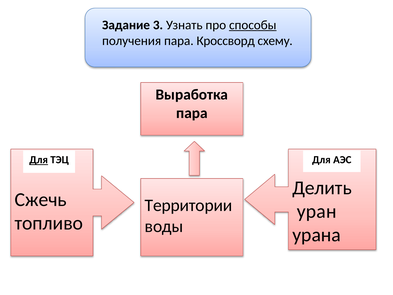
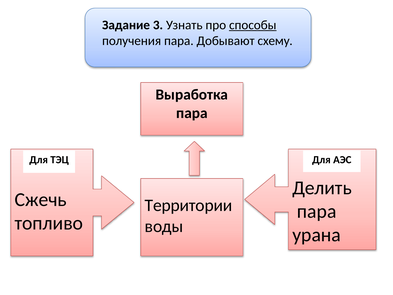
Кроссворд: Кроссворд -> Добывают
Для at (39, 160) underline: present -> none
уран at (317, 211): уран -> пара
